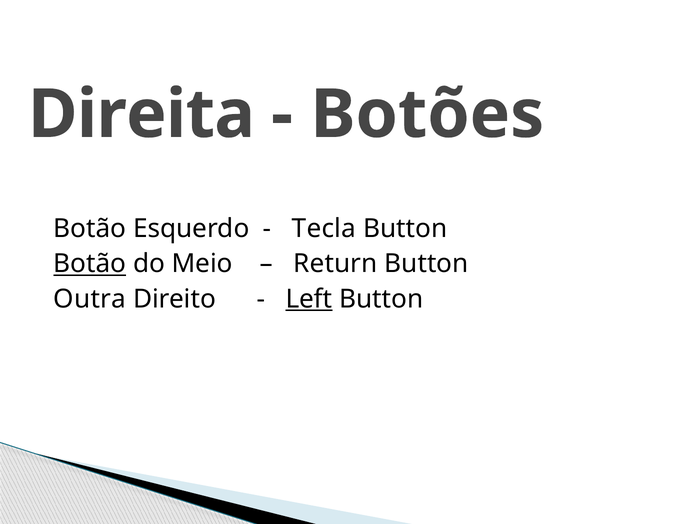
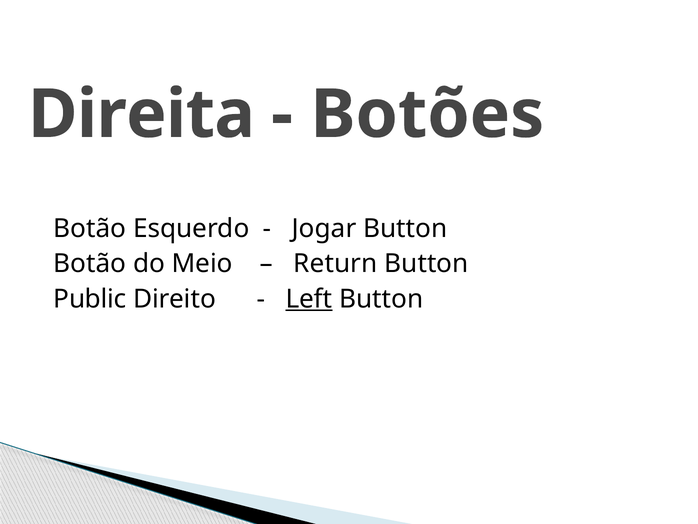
Tecla: Tecla -> Jogar
Botão at (90, 264) underline: present -> none
Outra: Outra -> Public
